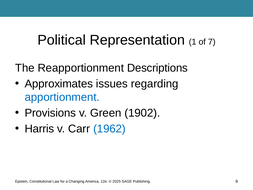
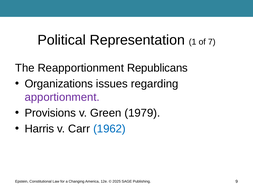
Descriptions: Descriptions -> Republicans
Approximates: Approximates -> Organizations
apportionment colour: blue -> purple
1902: 1902 -> 1979
